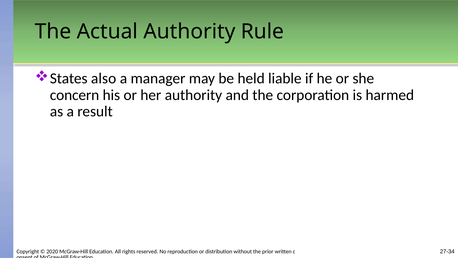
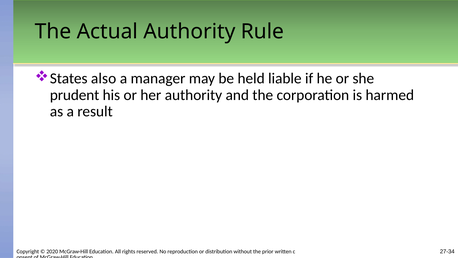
concern: concern -> prudent
